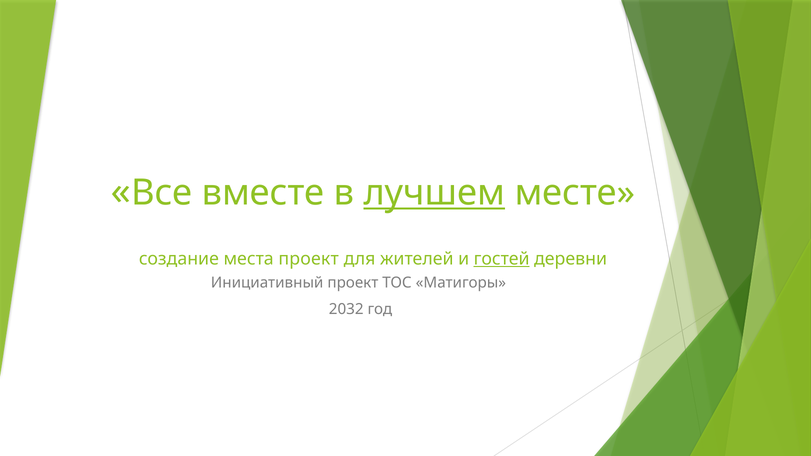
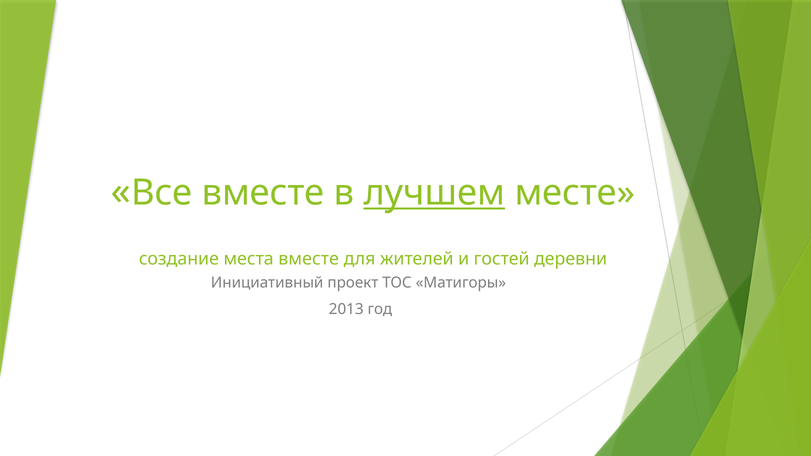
места проект: проект -> вместе
гостей underline: present -> none
2032: 2032 -> 2013
